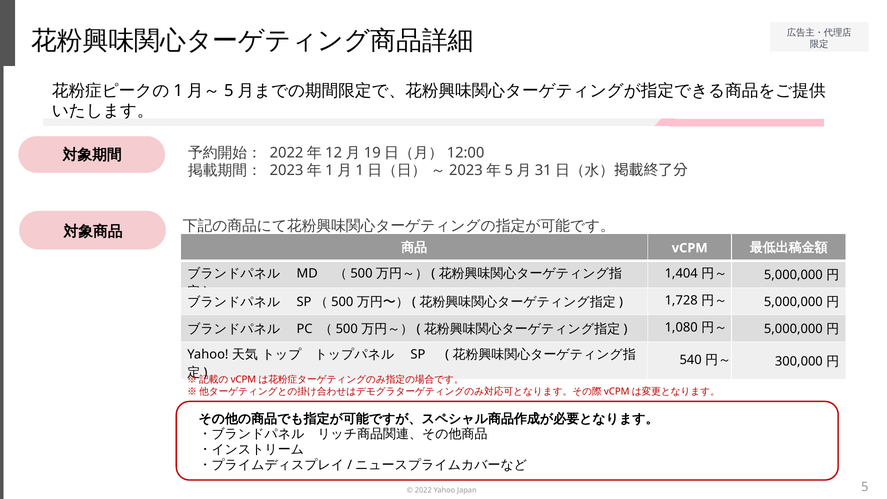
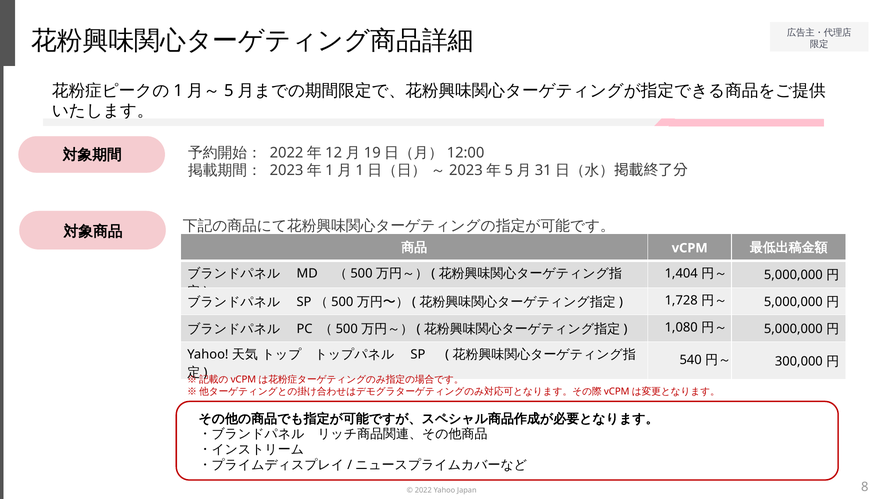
5: 5 -> 8
